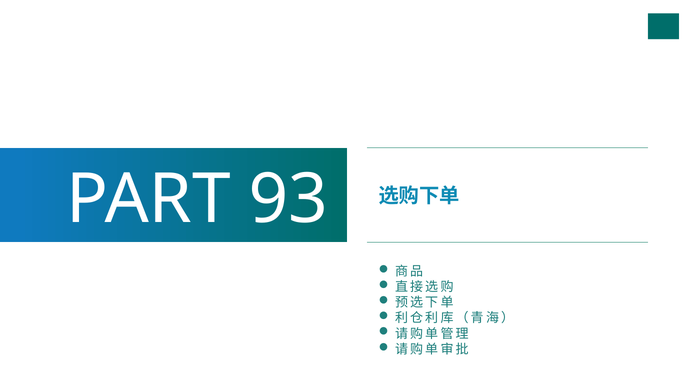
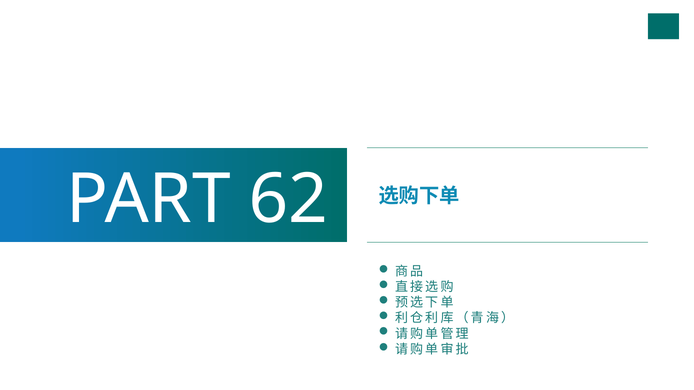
93: 93 -> 62
